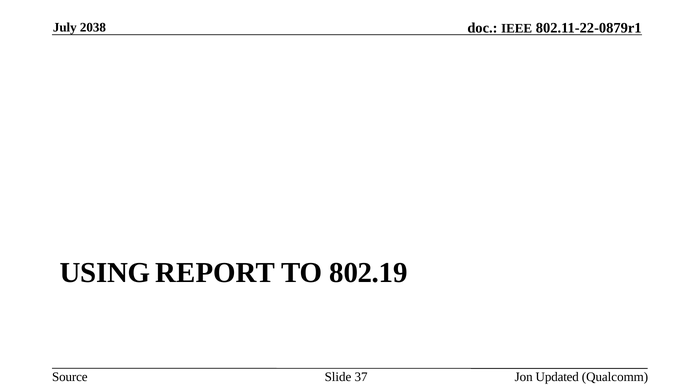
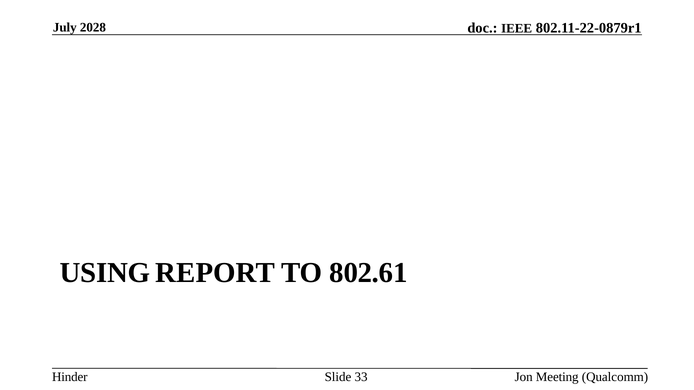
2038: 2038 -> 2028
802.19: 802.19 -> 802.61
Source: Source -> Hinder
37: 37 -> 33
Updated: Updated -> Meeting
